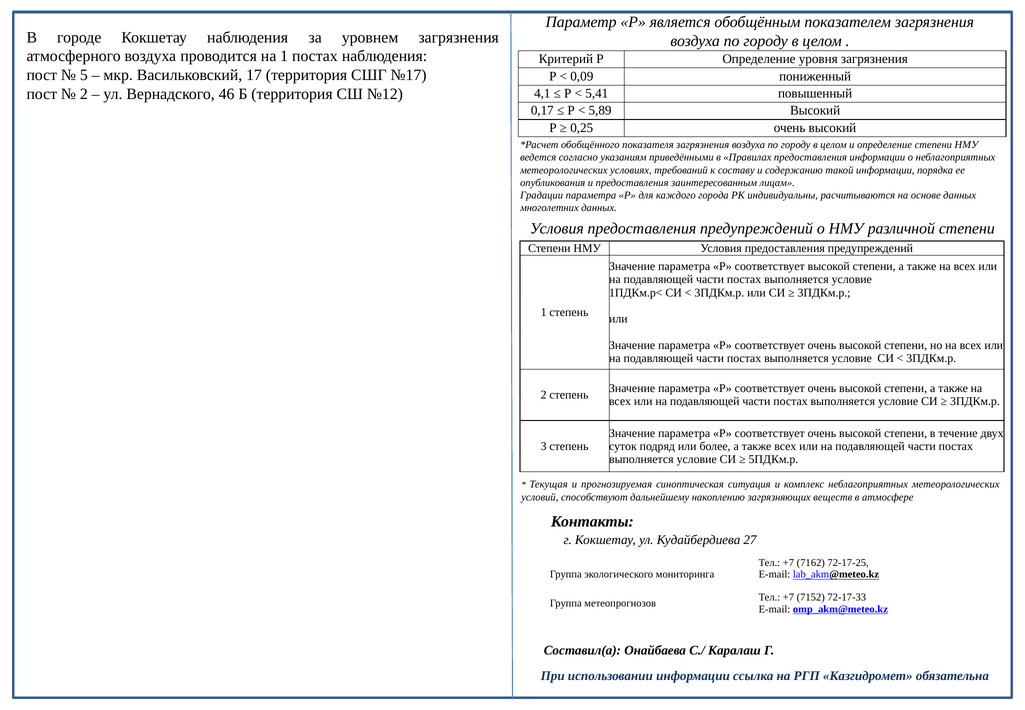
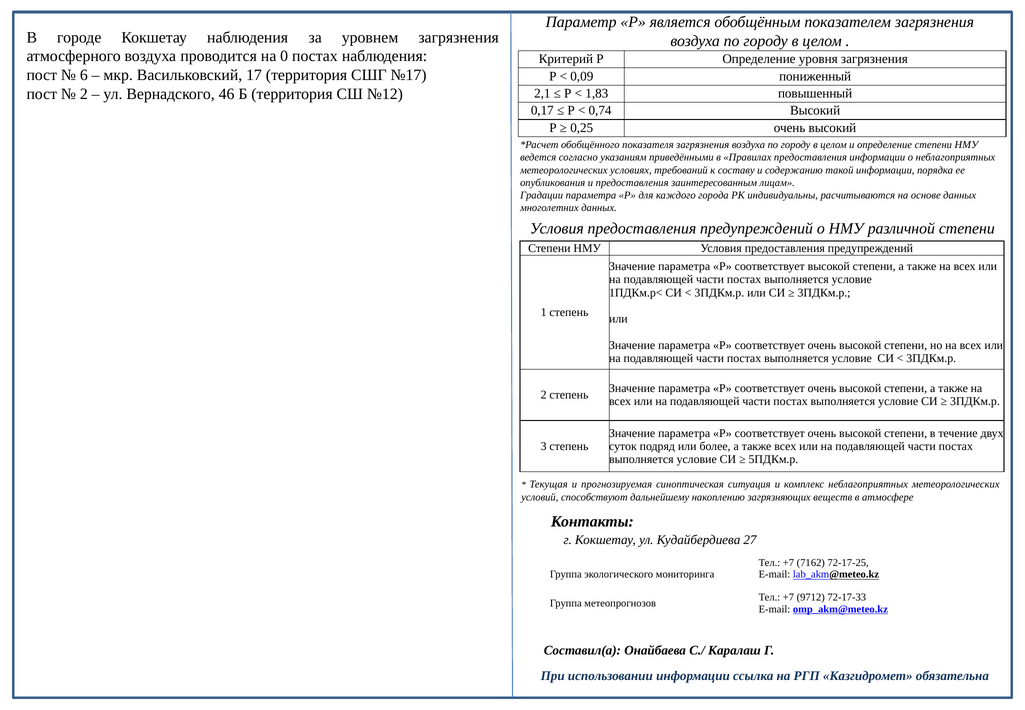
на 1: 1 -> 0
5: 5 -> 6
4,1: 4,1 -> 2,1
5,41: 5,41 -> 1,83
5,89: 5,89 -> 0,74
7152: 7152 -> 9712
